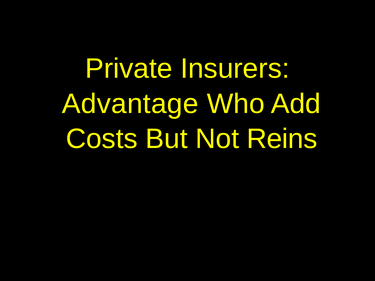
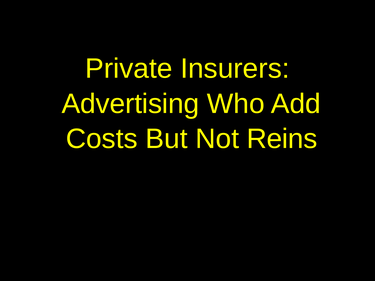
Advantage: Advantage -> Advertising
